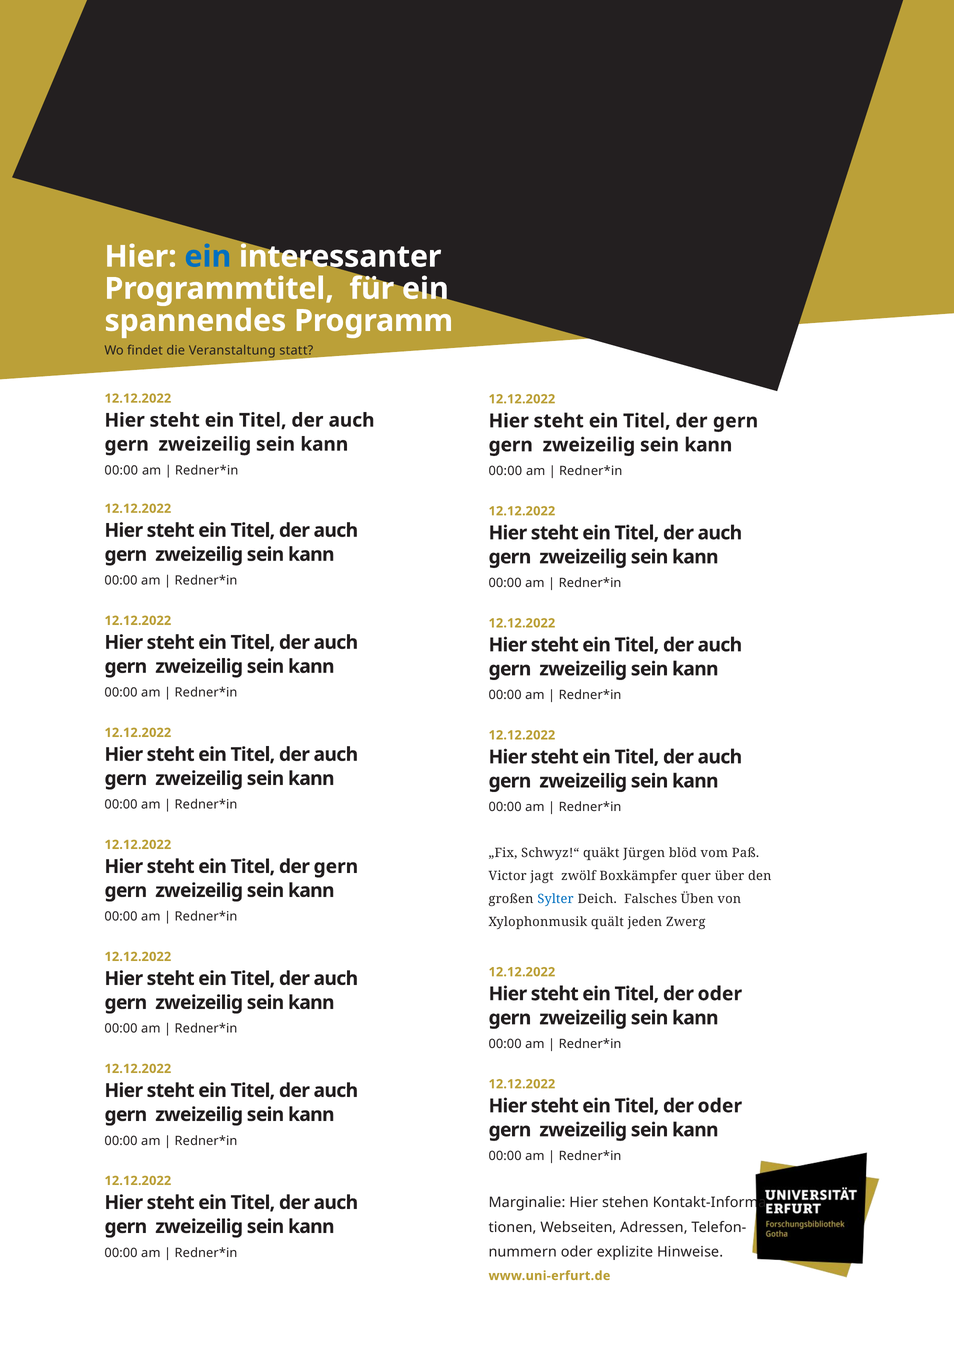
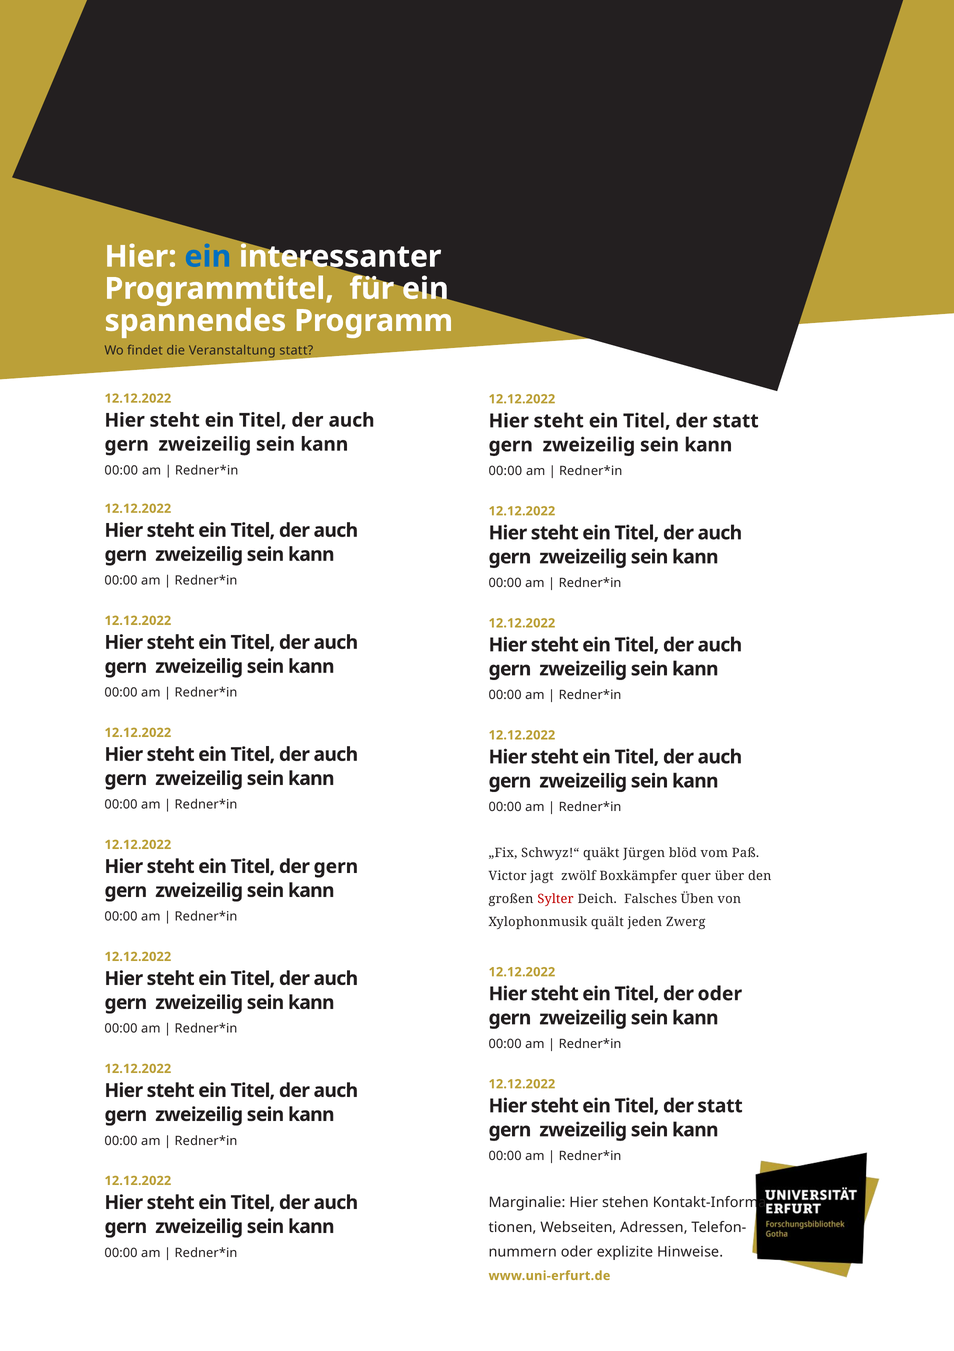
gern at (736, 421): gern -> statt
Sylter colour: blue -> red
oder at (720, 1105): oder -> statt
